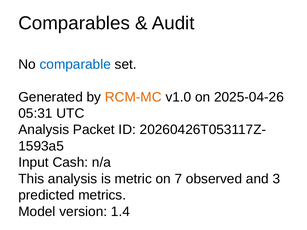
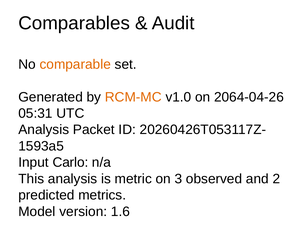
comparable colour: blue -> orange
2025-04-26: 2025-04-26 -> 2064-04-26
Cash: Cash -> Carlo
7: 7 -> 3
3: 3 -> 2
1.4: 1.4 -> 1.6
